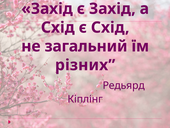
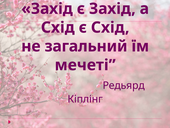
різних: різних -> мечеті
